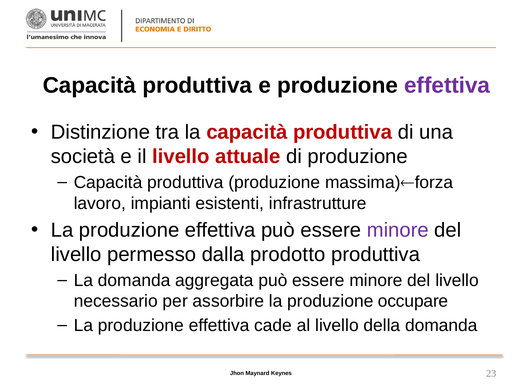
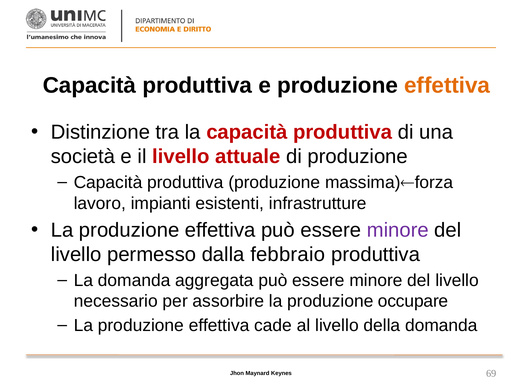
effettiva at (447, 86) colour: purple -> orange
prodotto: prodotto -> febbraio
23: 23 -> 69
